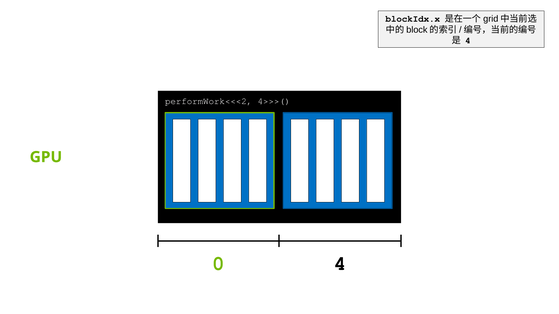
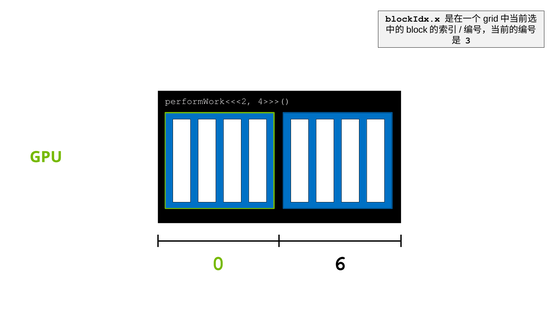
4 at (468, 41): 4 -> 3
0 4: 4 -> 6
